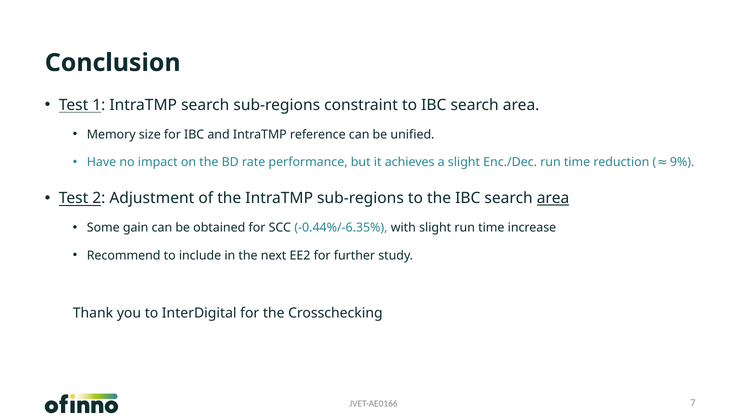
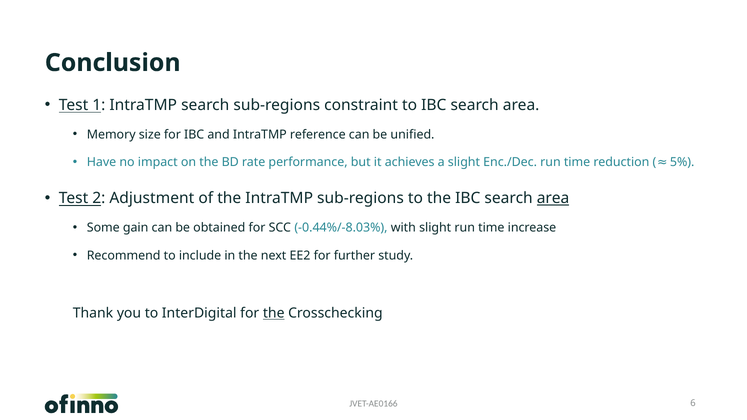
9%: 9% -> 5%
-0.44%/-6.35%: -0.44%/-6.35% -> -0.44%/-8.03%
the at (274, 313) underline: none -> present
7: 7 -> 6
